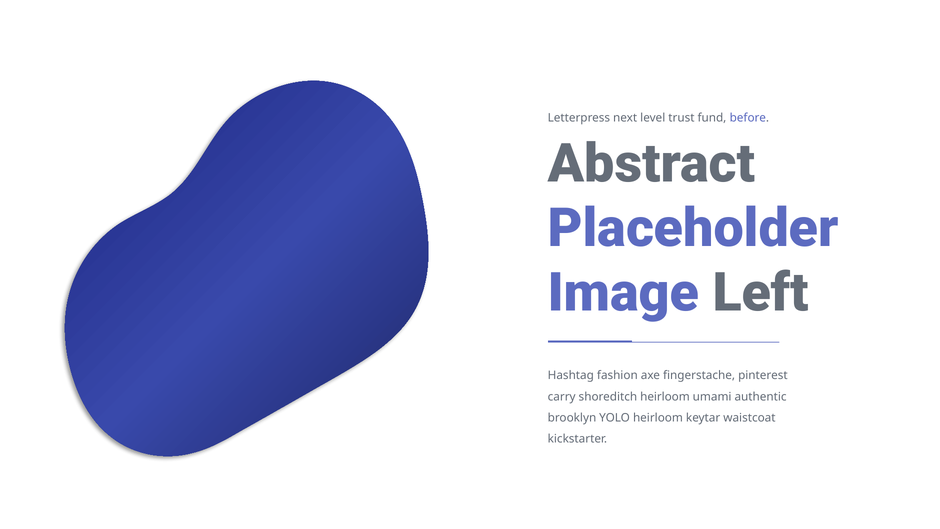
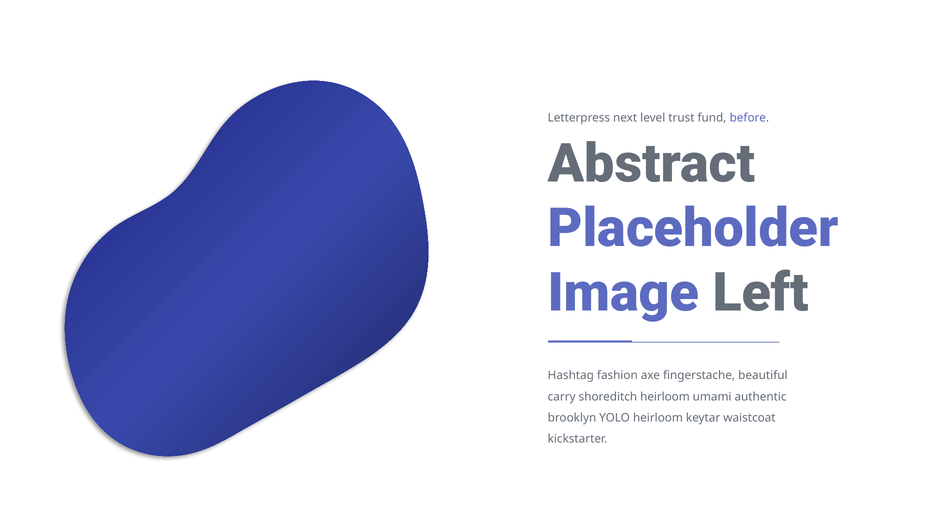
pinterest: pinterest -> beautiful
